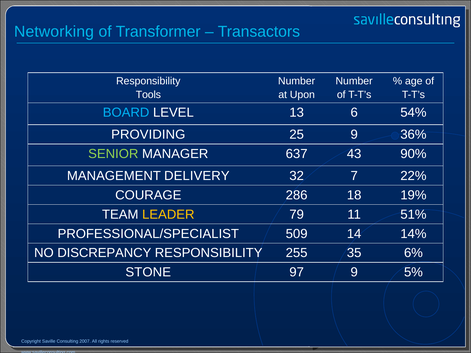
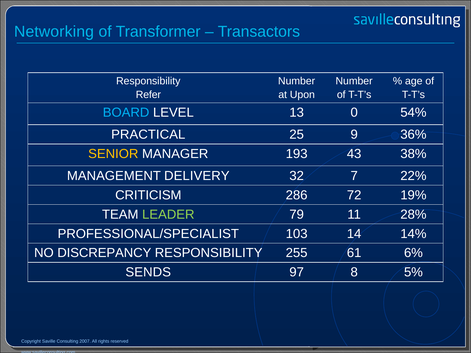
Tools: Tools -> Refer
6: 6 -> 0
PROVIDING: PROVIDING -> PRACTICAL
SENIOR colour: light green -> yellow
637: 637 -> 193
90%: 90% -> 38%
COURAGE: COURAGE -> CRITICISM
18: 18 -> 72
LEADER colour: yellow -> light green
51%: 51% -> 28%
509: 509 -> 103
35: 35 -> 61
STONE: STONE -> SENDS
97 9: 9 -> 8
